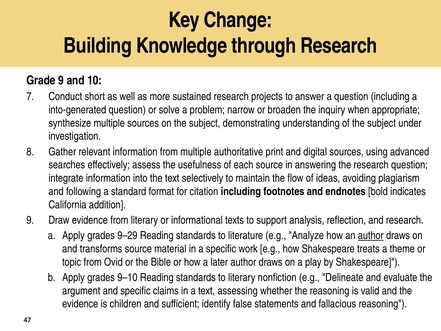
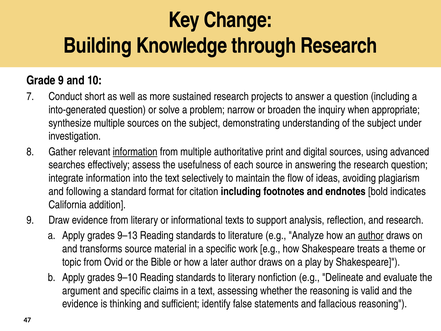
information at (135, 152) underline: none -> present
9–29: 9–29 -> 9–13
children: children -> thinking
